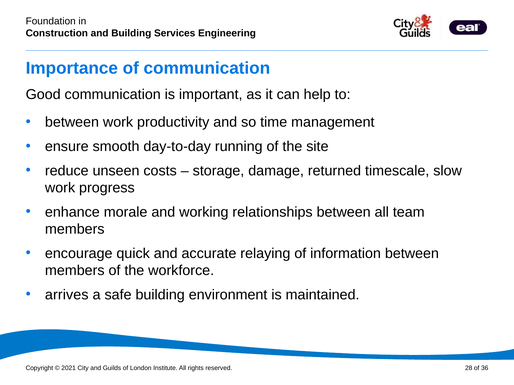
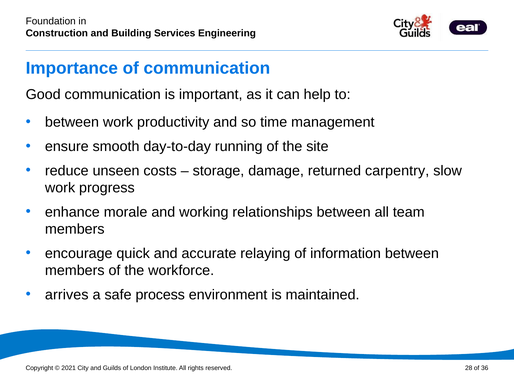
timescale: timescale -> carpentry
safe building: building -> process
